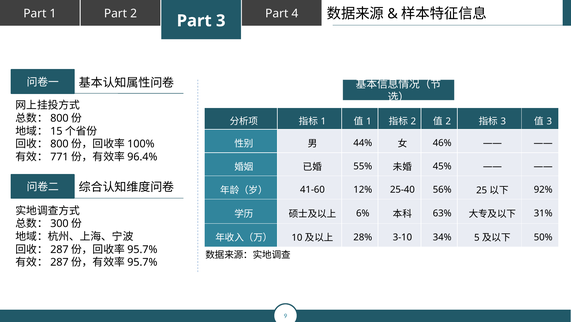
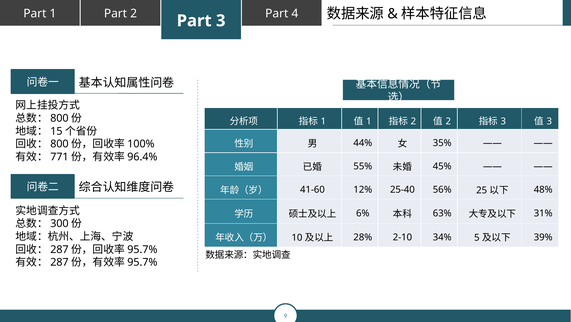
46%: 46% -> 35%
92%: 92% -> 48%
3-10: 3-10 -> 2-10
50%: 50% -> 39%
